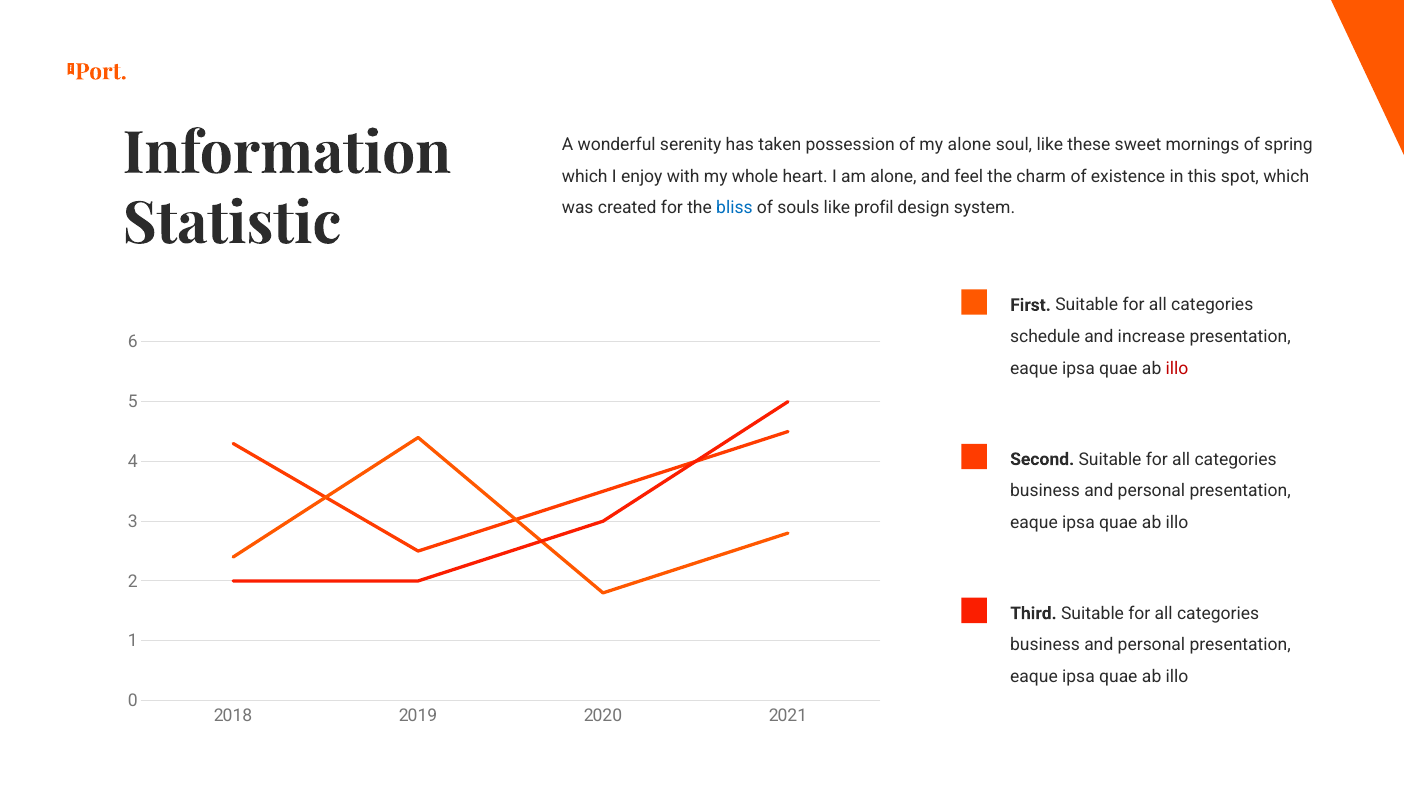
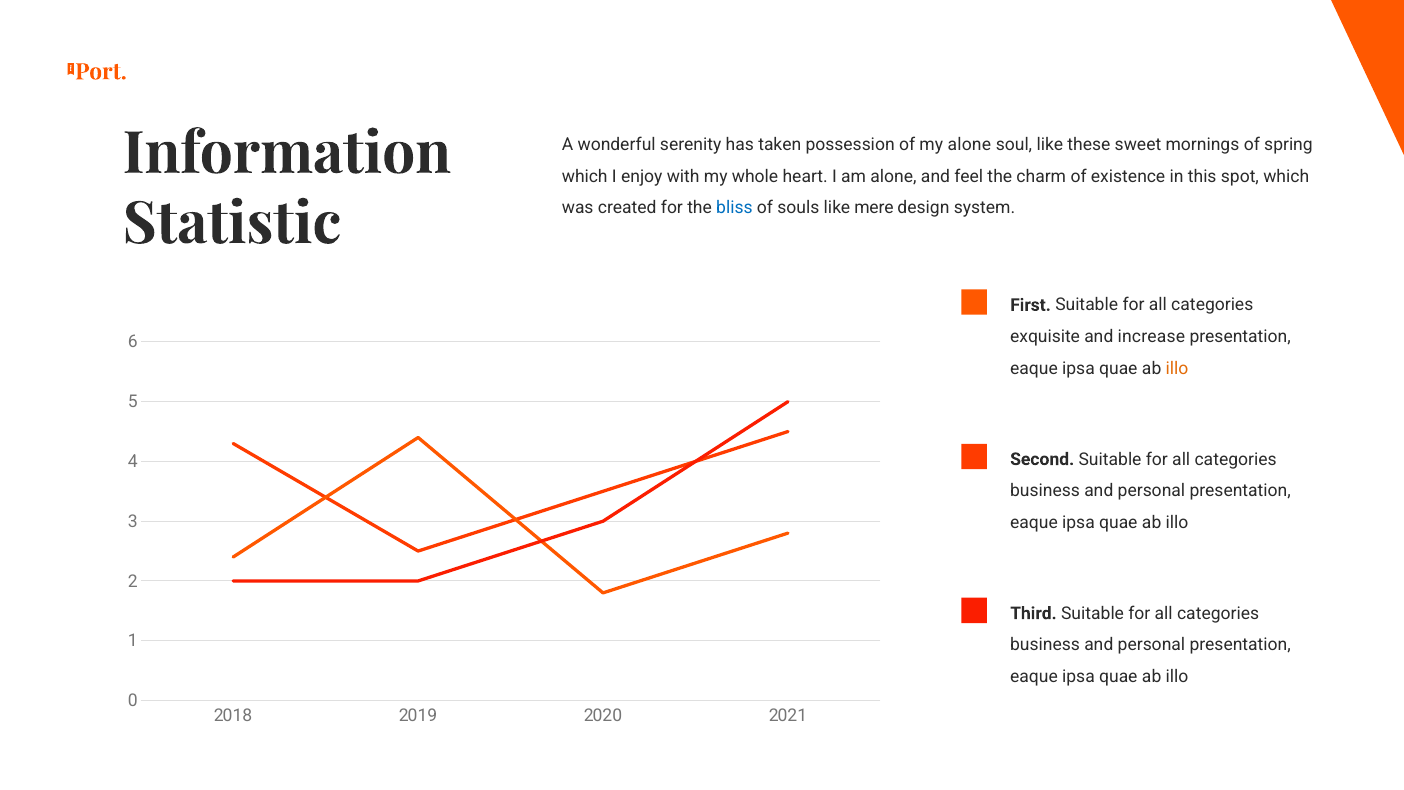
profil: profil -> mere
schedule: schedule -> exquisite
illo at (1177, 368) colour: red -> orange
